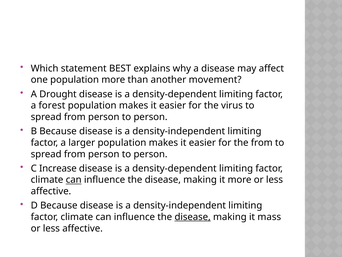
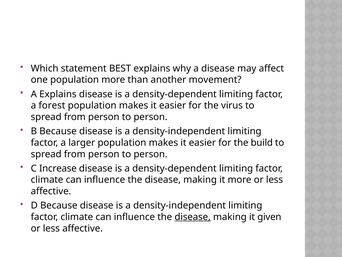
A Drought: Drought -> Explains
the from: from -> build
can at (74, 179) underline: present -> none
mass: mass -> given
